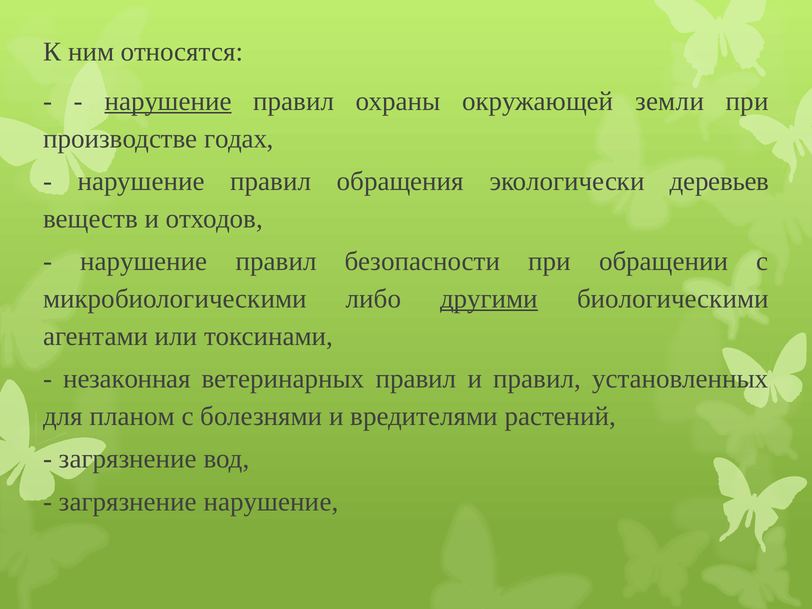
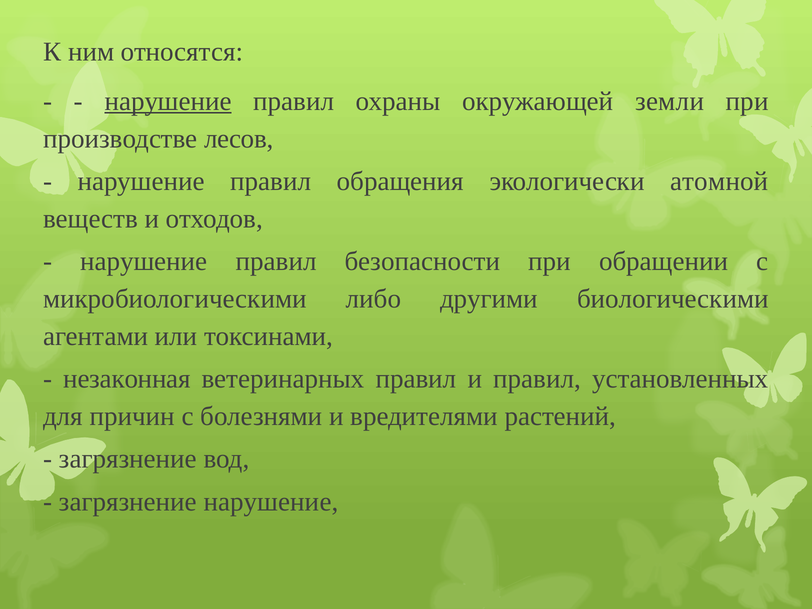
годах: годах -> лесов
деревьев: деревьев -> атомной
другими underline: present -> none
планом: планом -> причин
